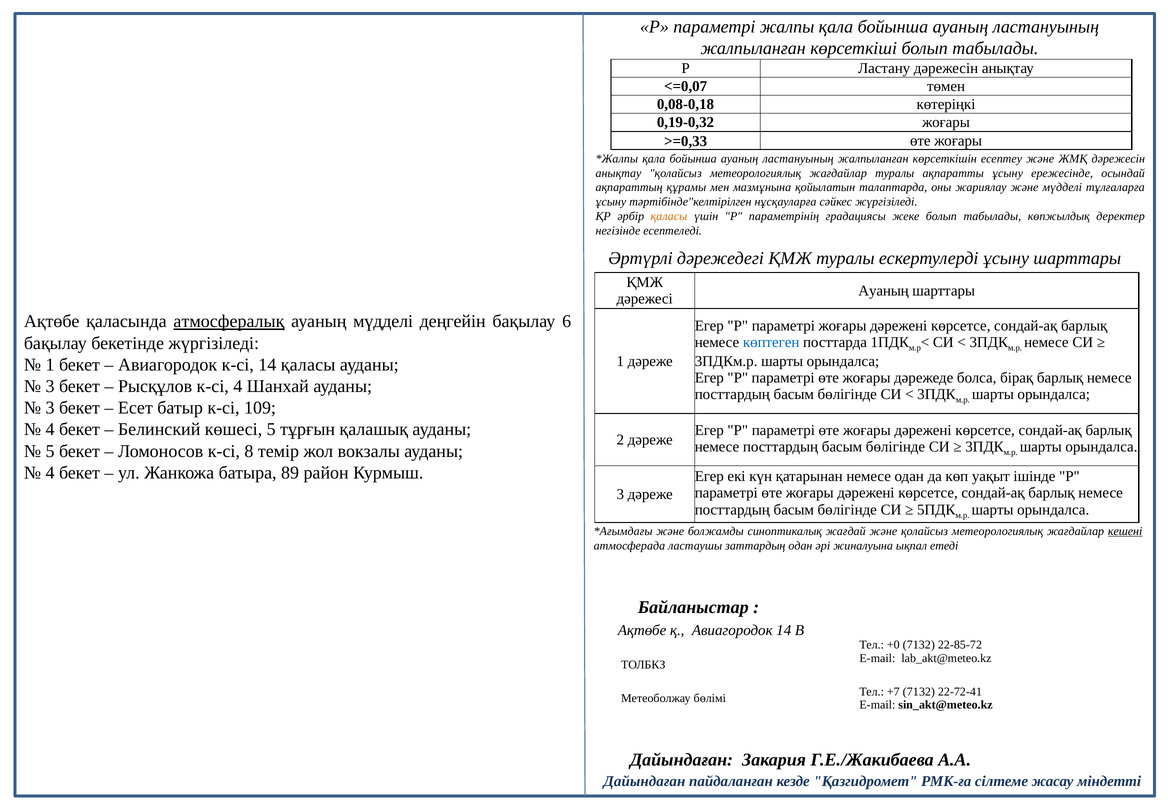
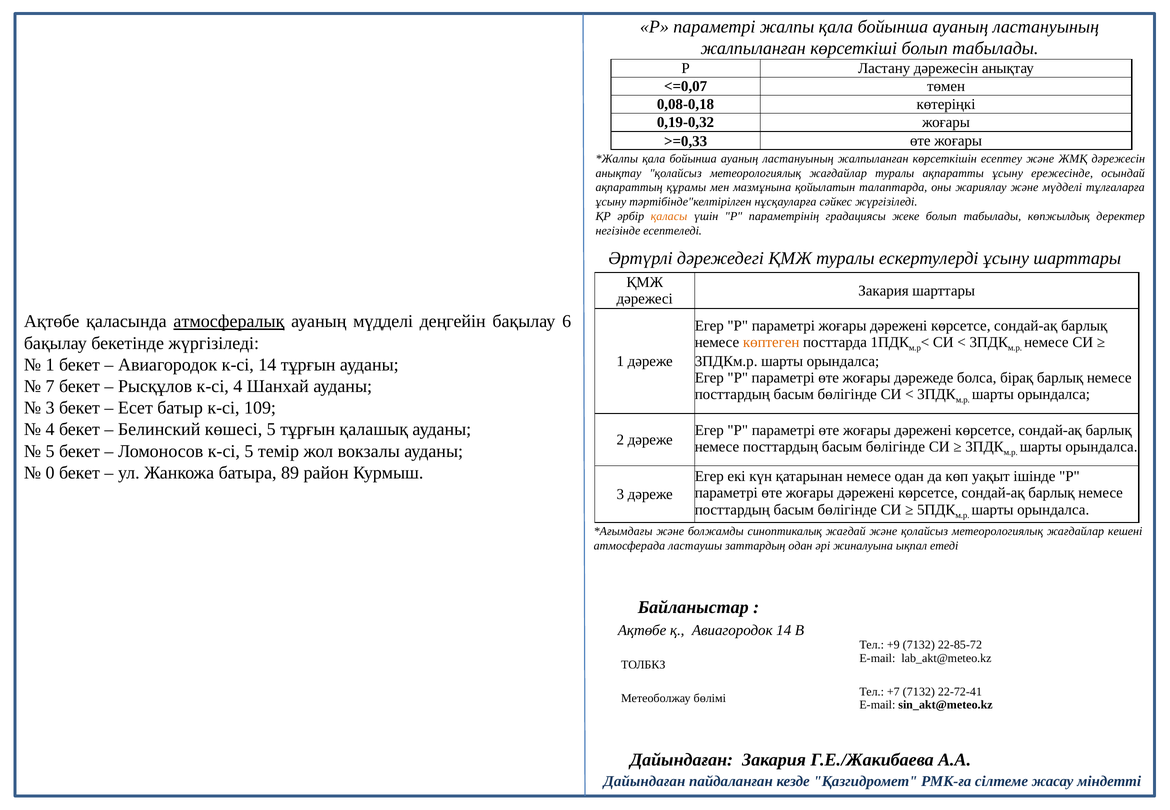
Ауаның at (884, 291): Ауаның -> Закария
көптеген colour: blue -> orange
14 қаласы: қаласы -> тұрғын
3 at (50, 386): 3 -> 7
к-сі 8: 8 -> 5
4 at (50, 473): 4 -> 0
кешені underline: present -> none
+0: +0 -> +9
